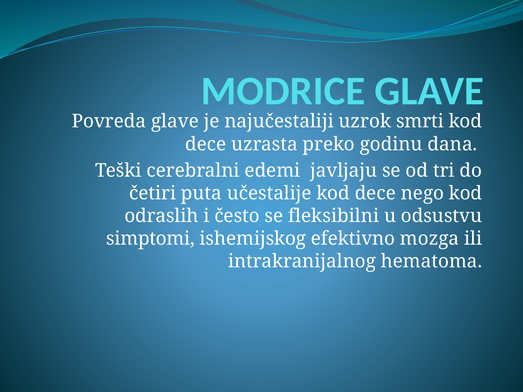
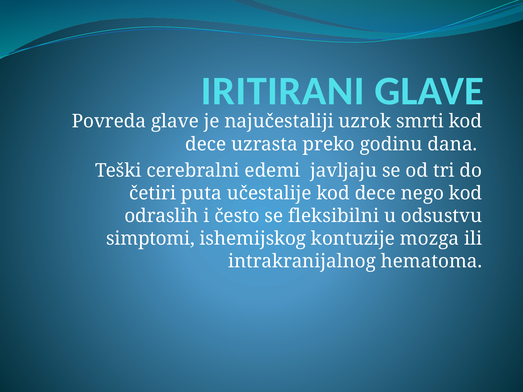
MODRICE: MODRICE -> IRITIRANI
efektivno: efektivno -> kontuzije
